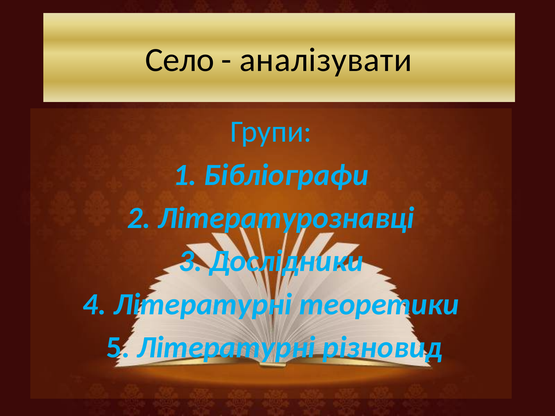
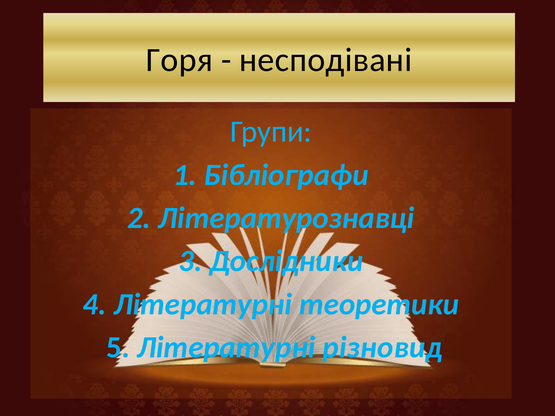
Село: Село -> Горя
аналізувати: аналізувати -> несподiванi
